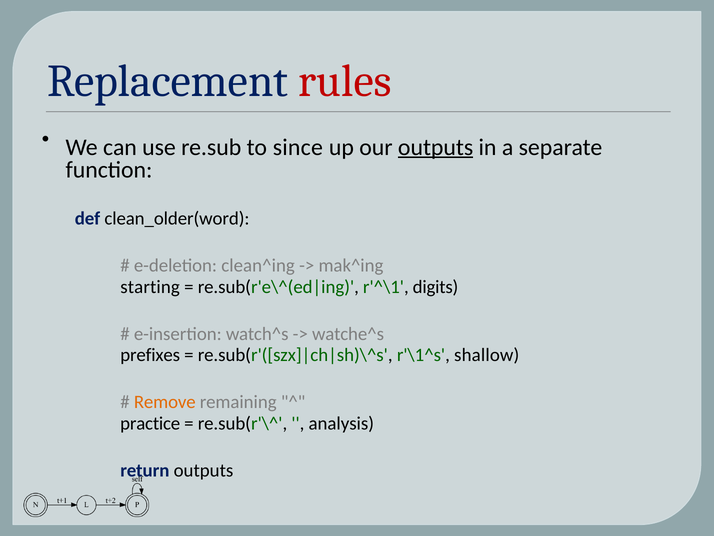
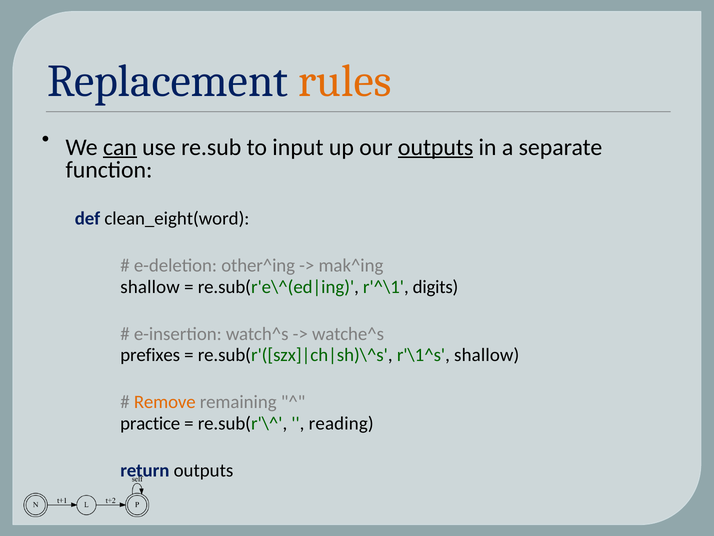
rules colour: red -> orange
can underline: none -> present
since: since -> input
clean_older(word: clean_older(word -> clean_eight(word
clean^ing: clean^ing -> other^ing
starting at (150, 287): starting -> shallow
analysis: analysis -> reading
